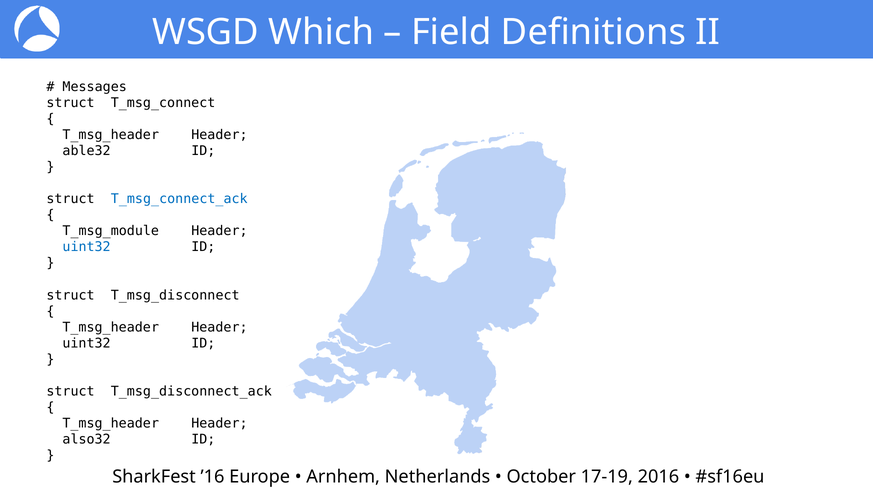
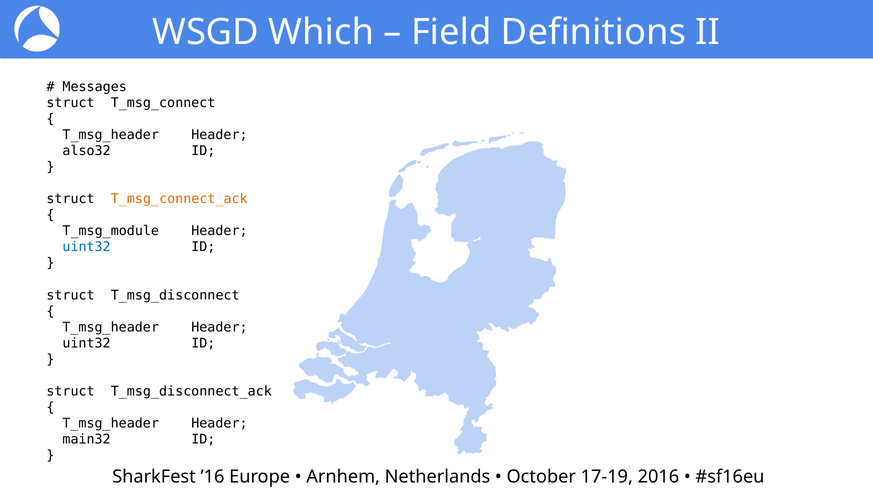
able32: able32 -> also32
T_msg_connect_ack colour: blue -> orange
also32: also32 -> main32
